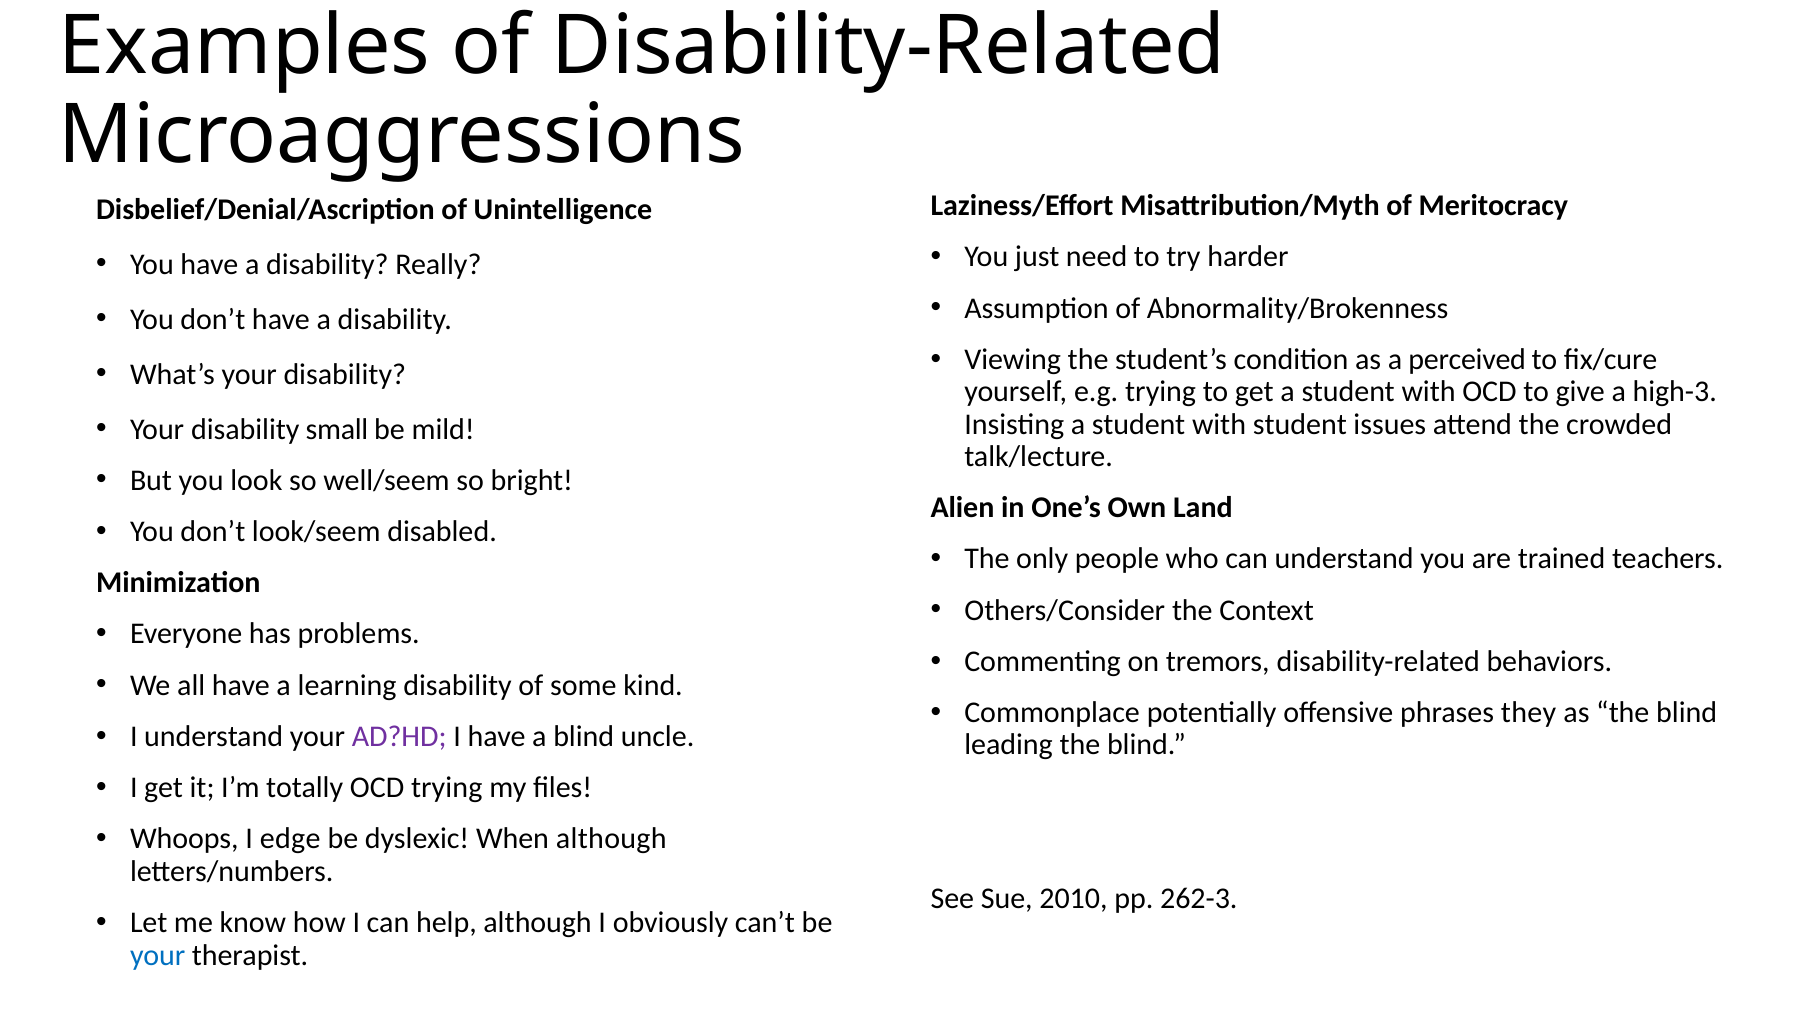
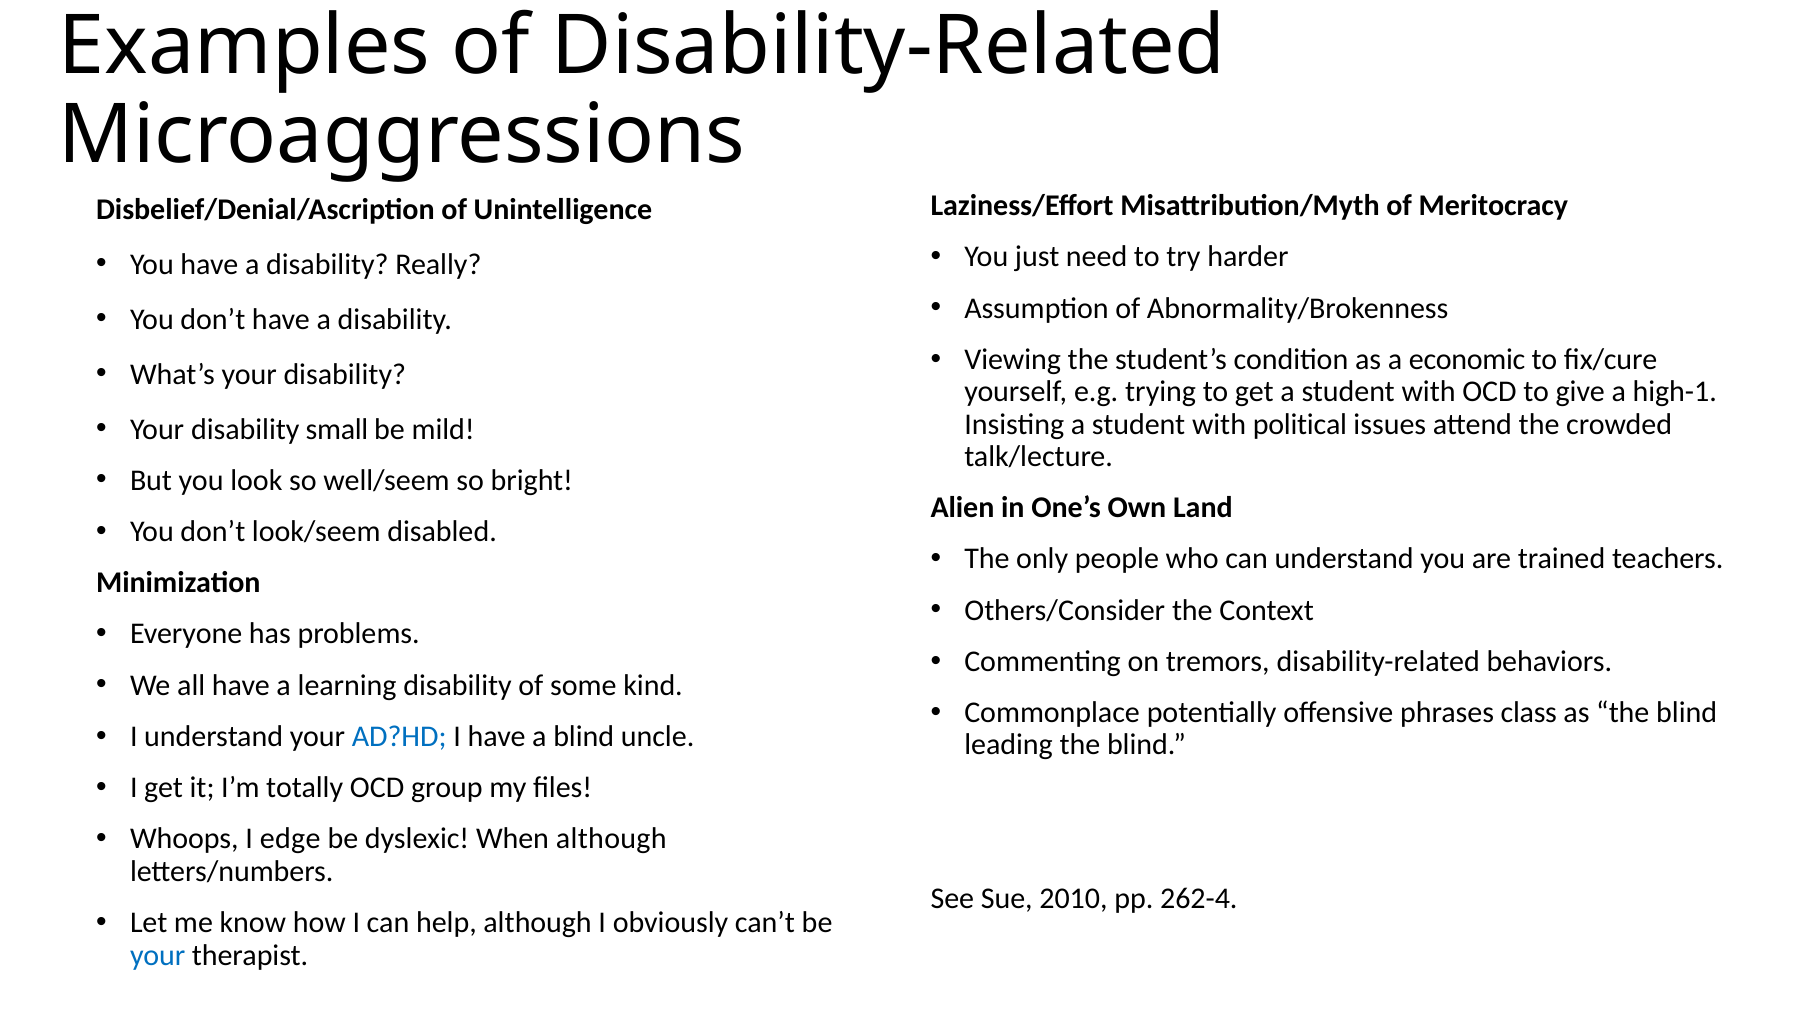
perceived: perceived -> economic
high-3: high-3 -> high-1
with student: student -> political
they: they -> class
AD?HD colour: purple -> blue
OCD trying: trying -> group
262-3: 262-3 -> 262-4
